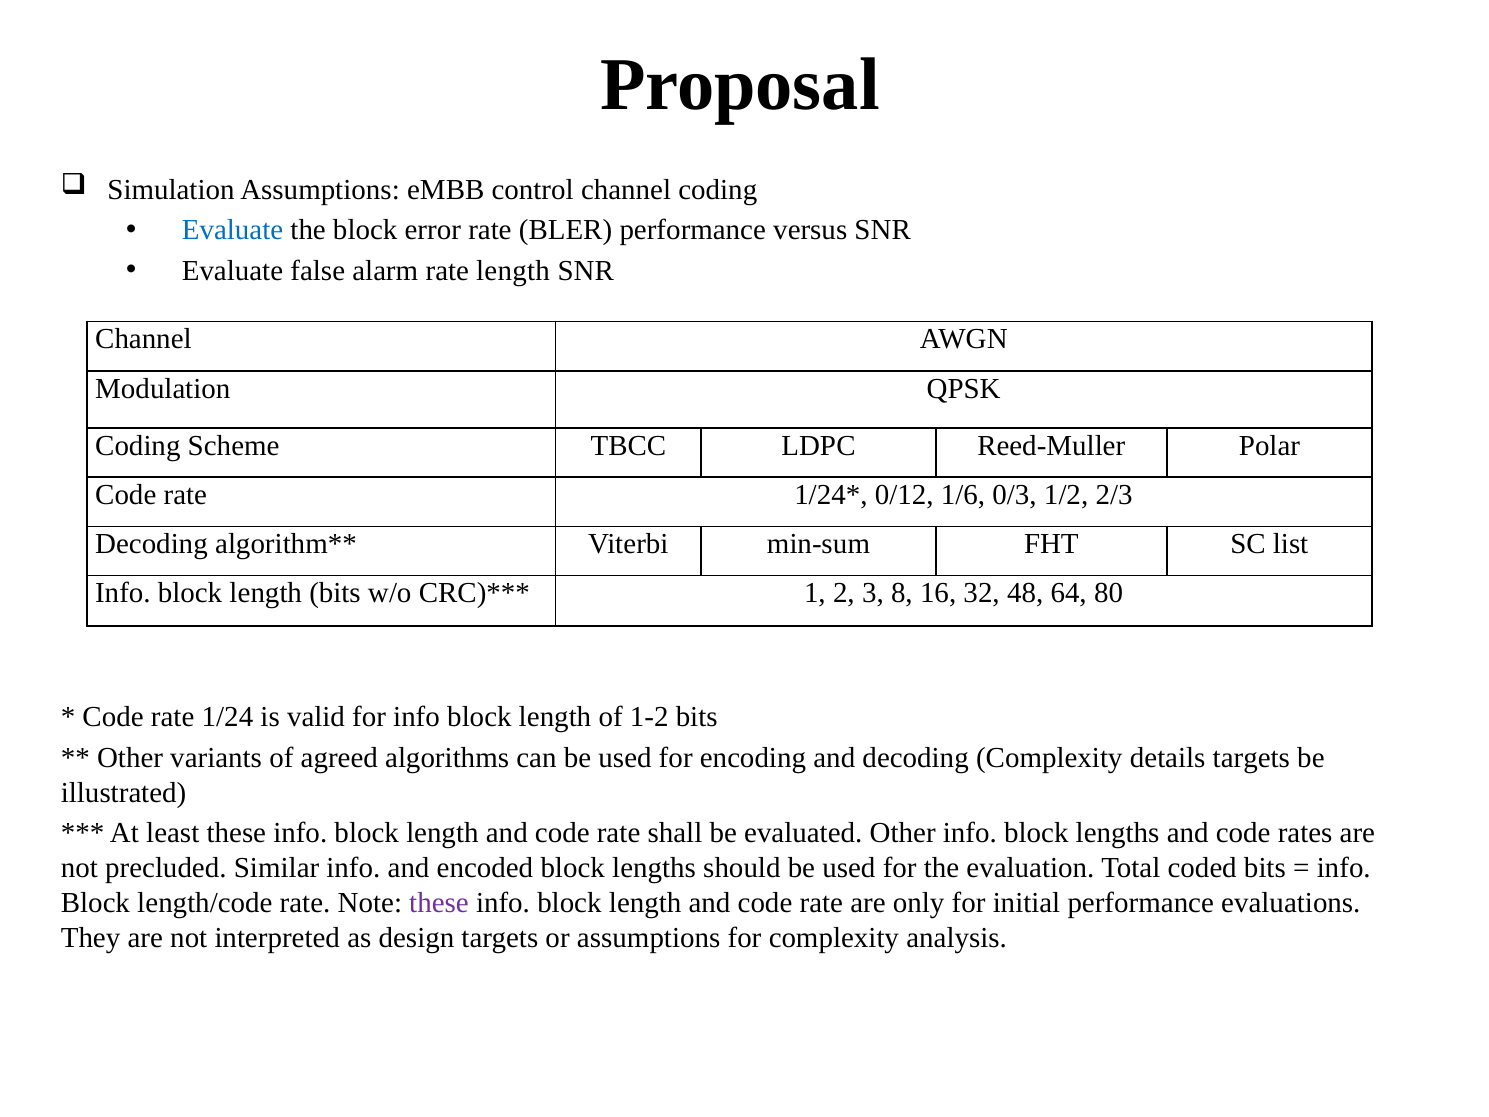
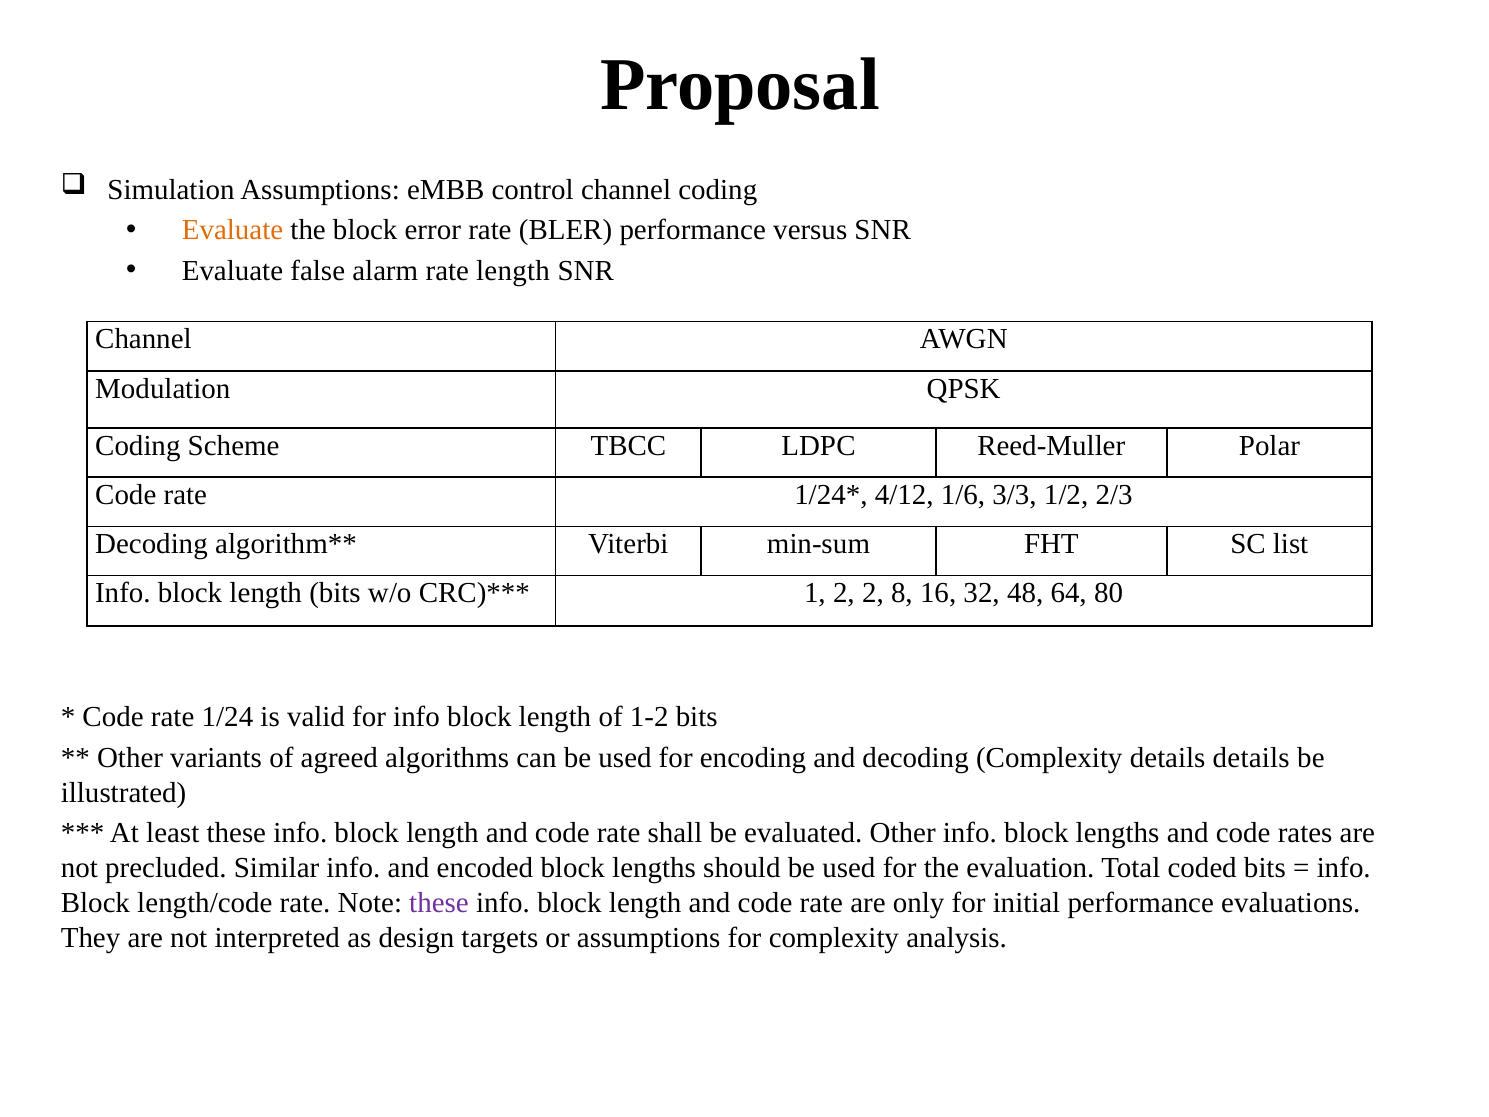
Evaluate at (233, 230) colour: blue -> orange
0/12: 0/12 -> 4/12
0/3: 0/3 -> 3/3
2 3: 3 -> 2
details targets: targets -> details
